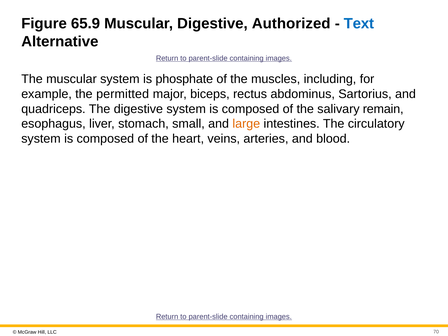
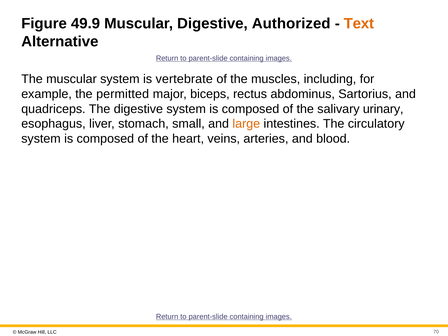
65.9: 65.9 -> 49.9
Text colour: blue -> orange
phosphate: phosphate -> vertebrate
remain: remain -> urinary
